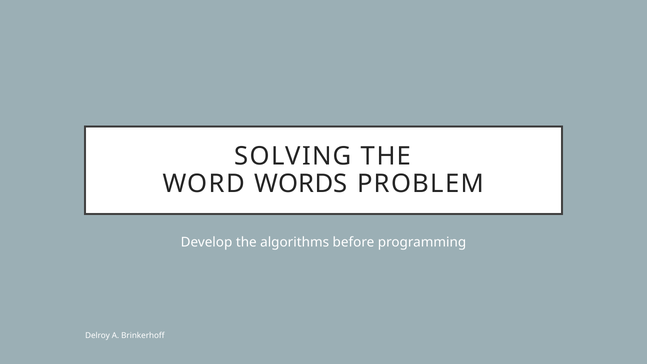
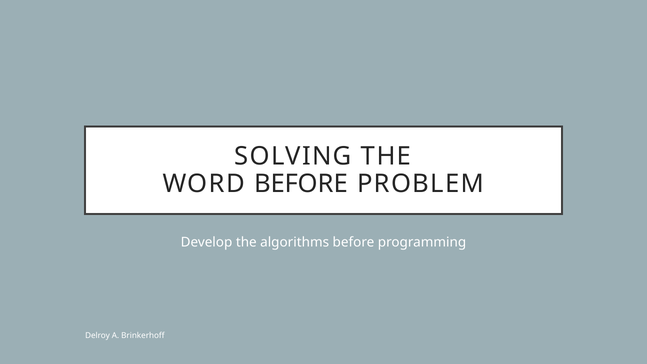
WORD WORDS: WORDS -> BEFORE
